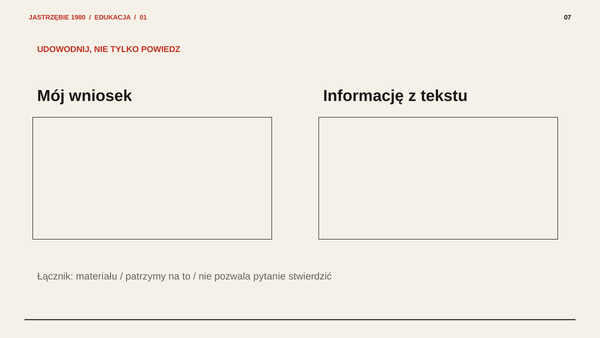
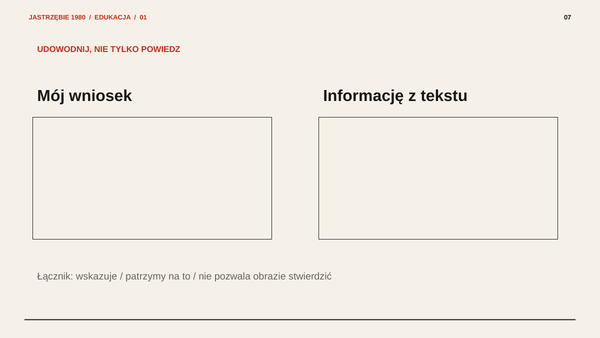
materiału: materiału -> wskazuje
pytanie: pytanie -> obrazie
